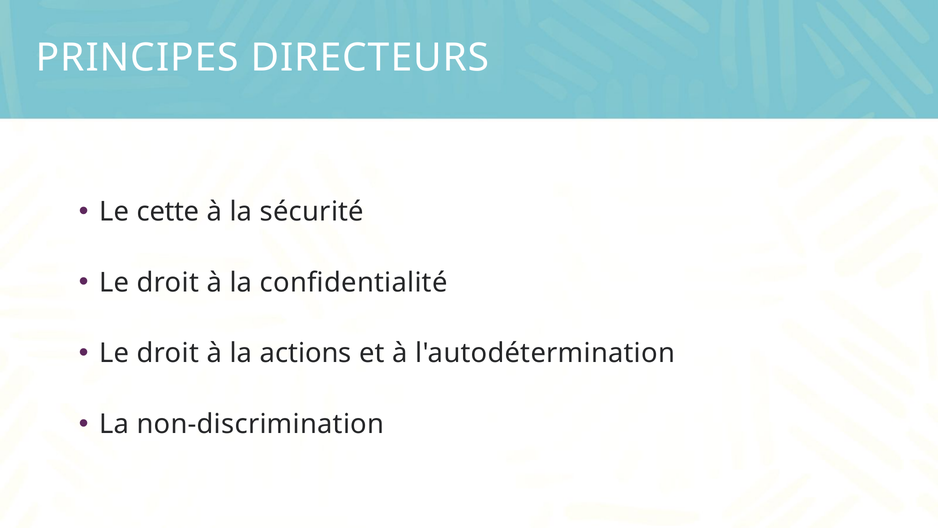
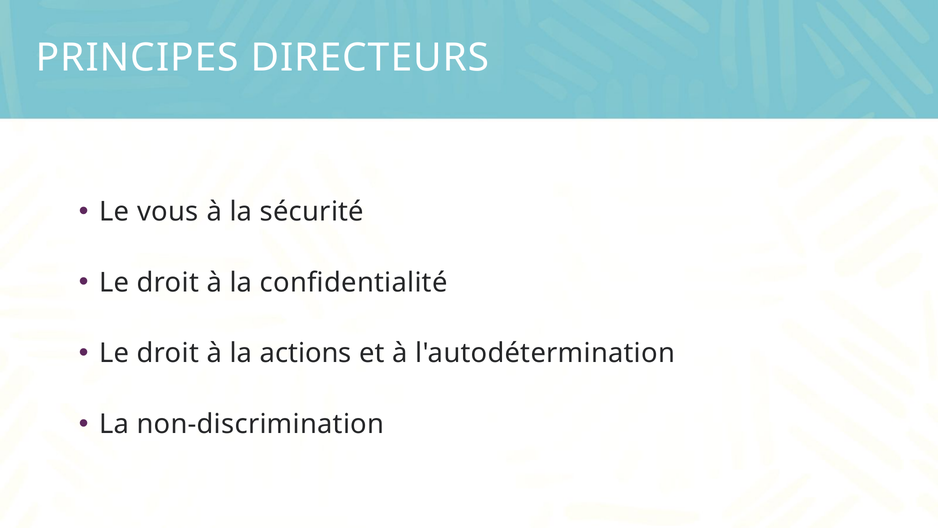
cette: cette -> vous
